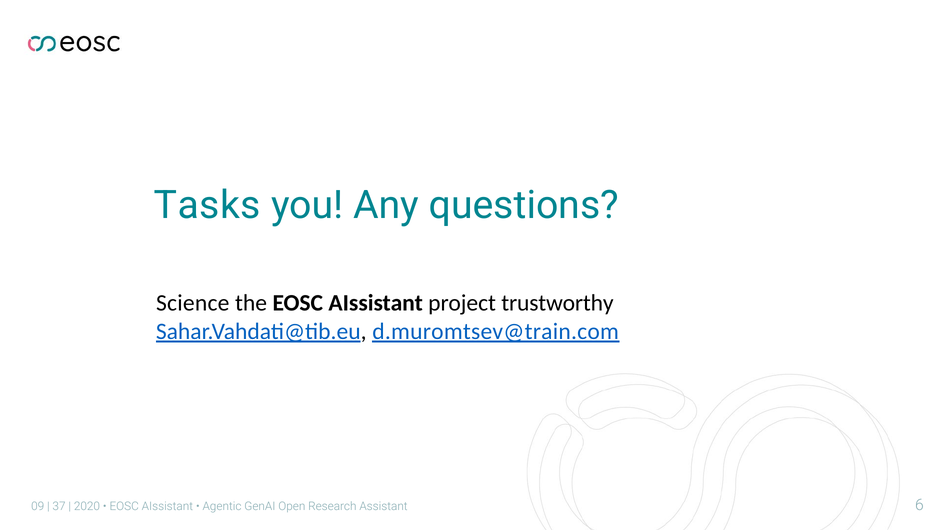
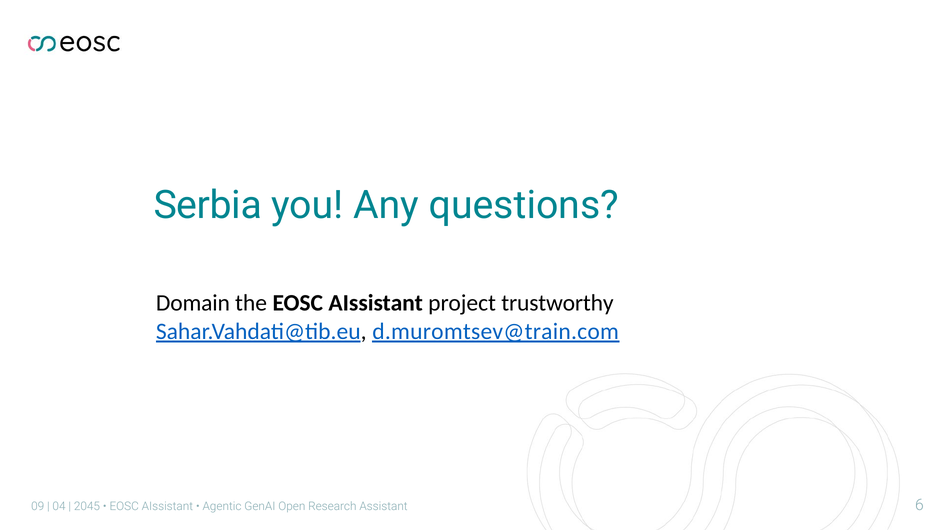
Tasks: Tasks -> Serbia
Science: Science -> Domain
37: 37 -> 04
2020: 2020 -> 2045
